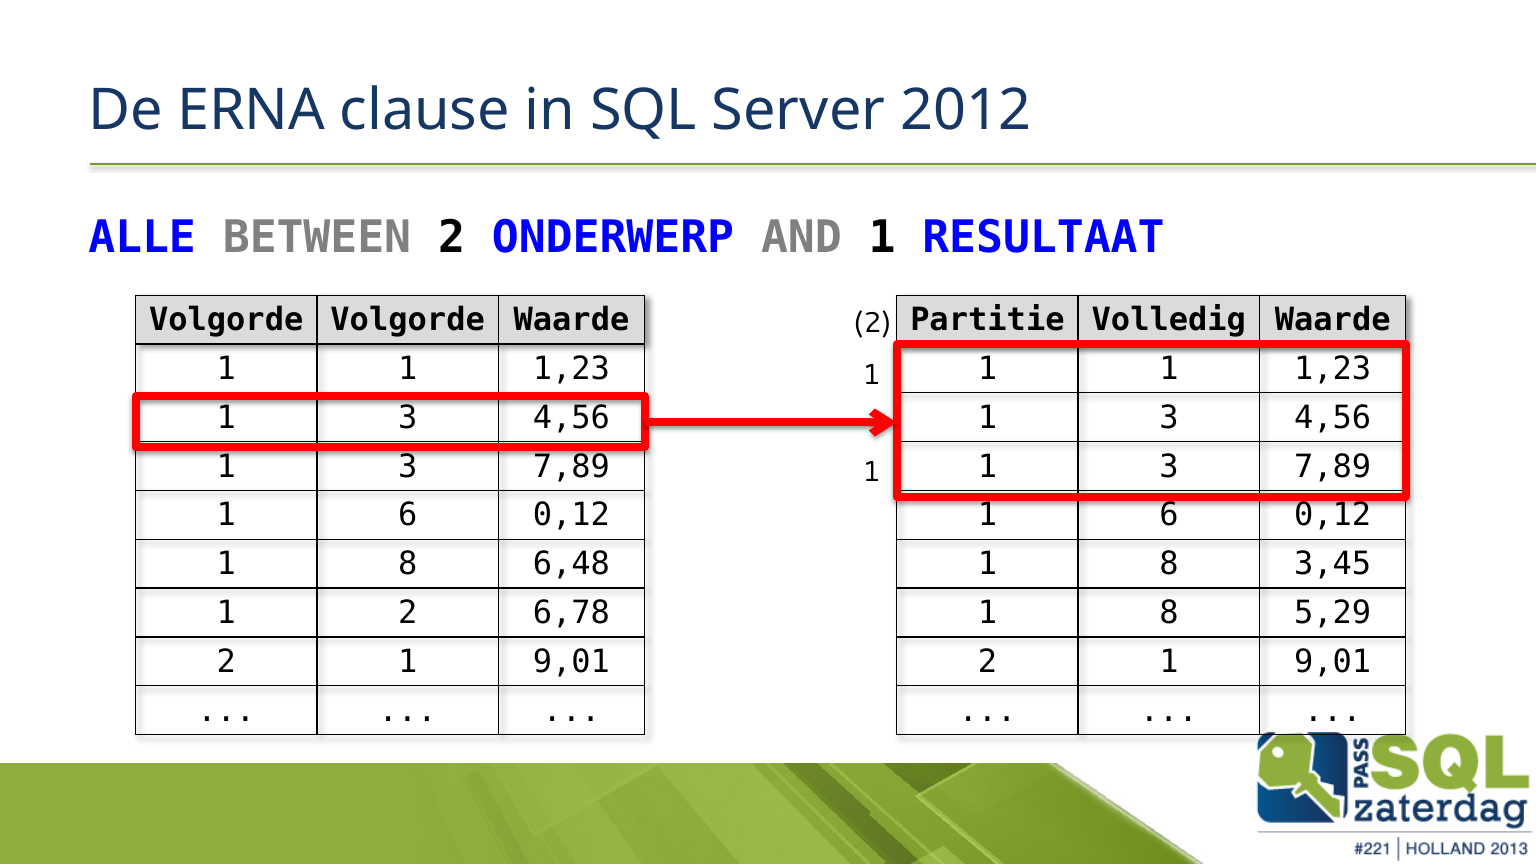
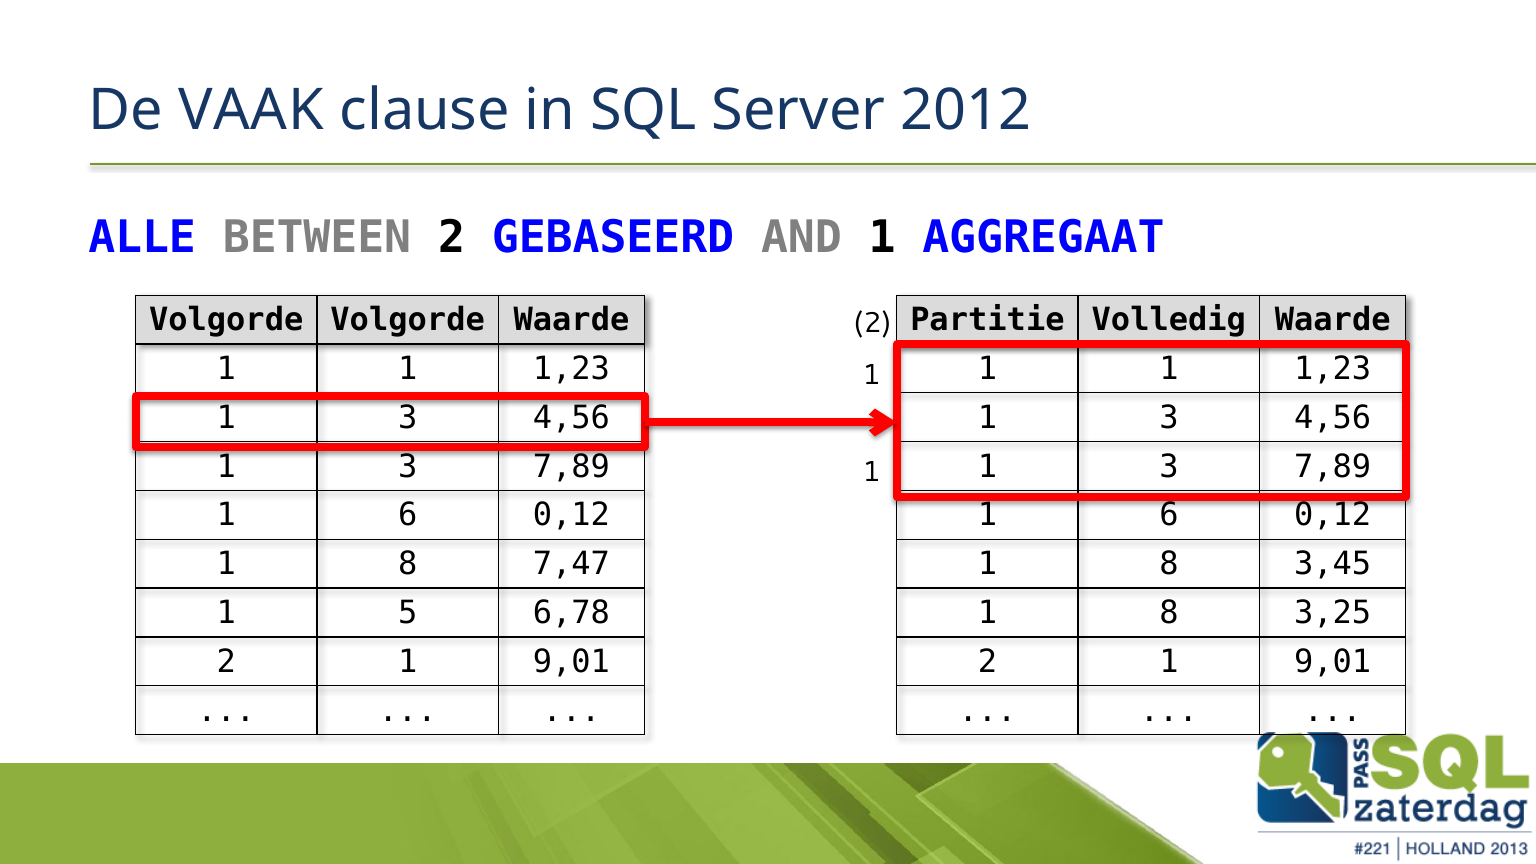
ERNA: ERNA -> VAAK
ONDERWERP: ONDERWERP -> GEBASEERD
RESULTAAT: RESULTAAT -> AGGREGAAT
6,48: 6,48 -> 7,47
2 at (408, 613): 2 -> 5
5,29: 5,29 -> 3,25
